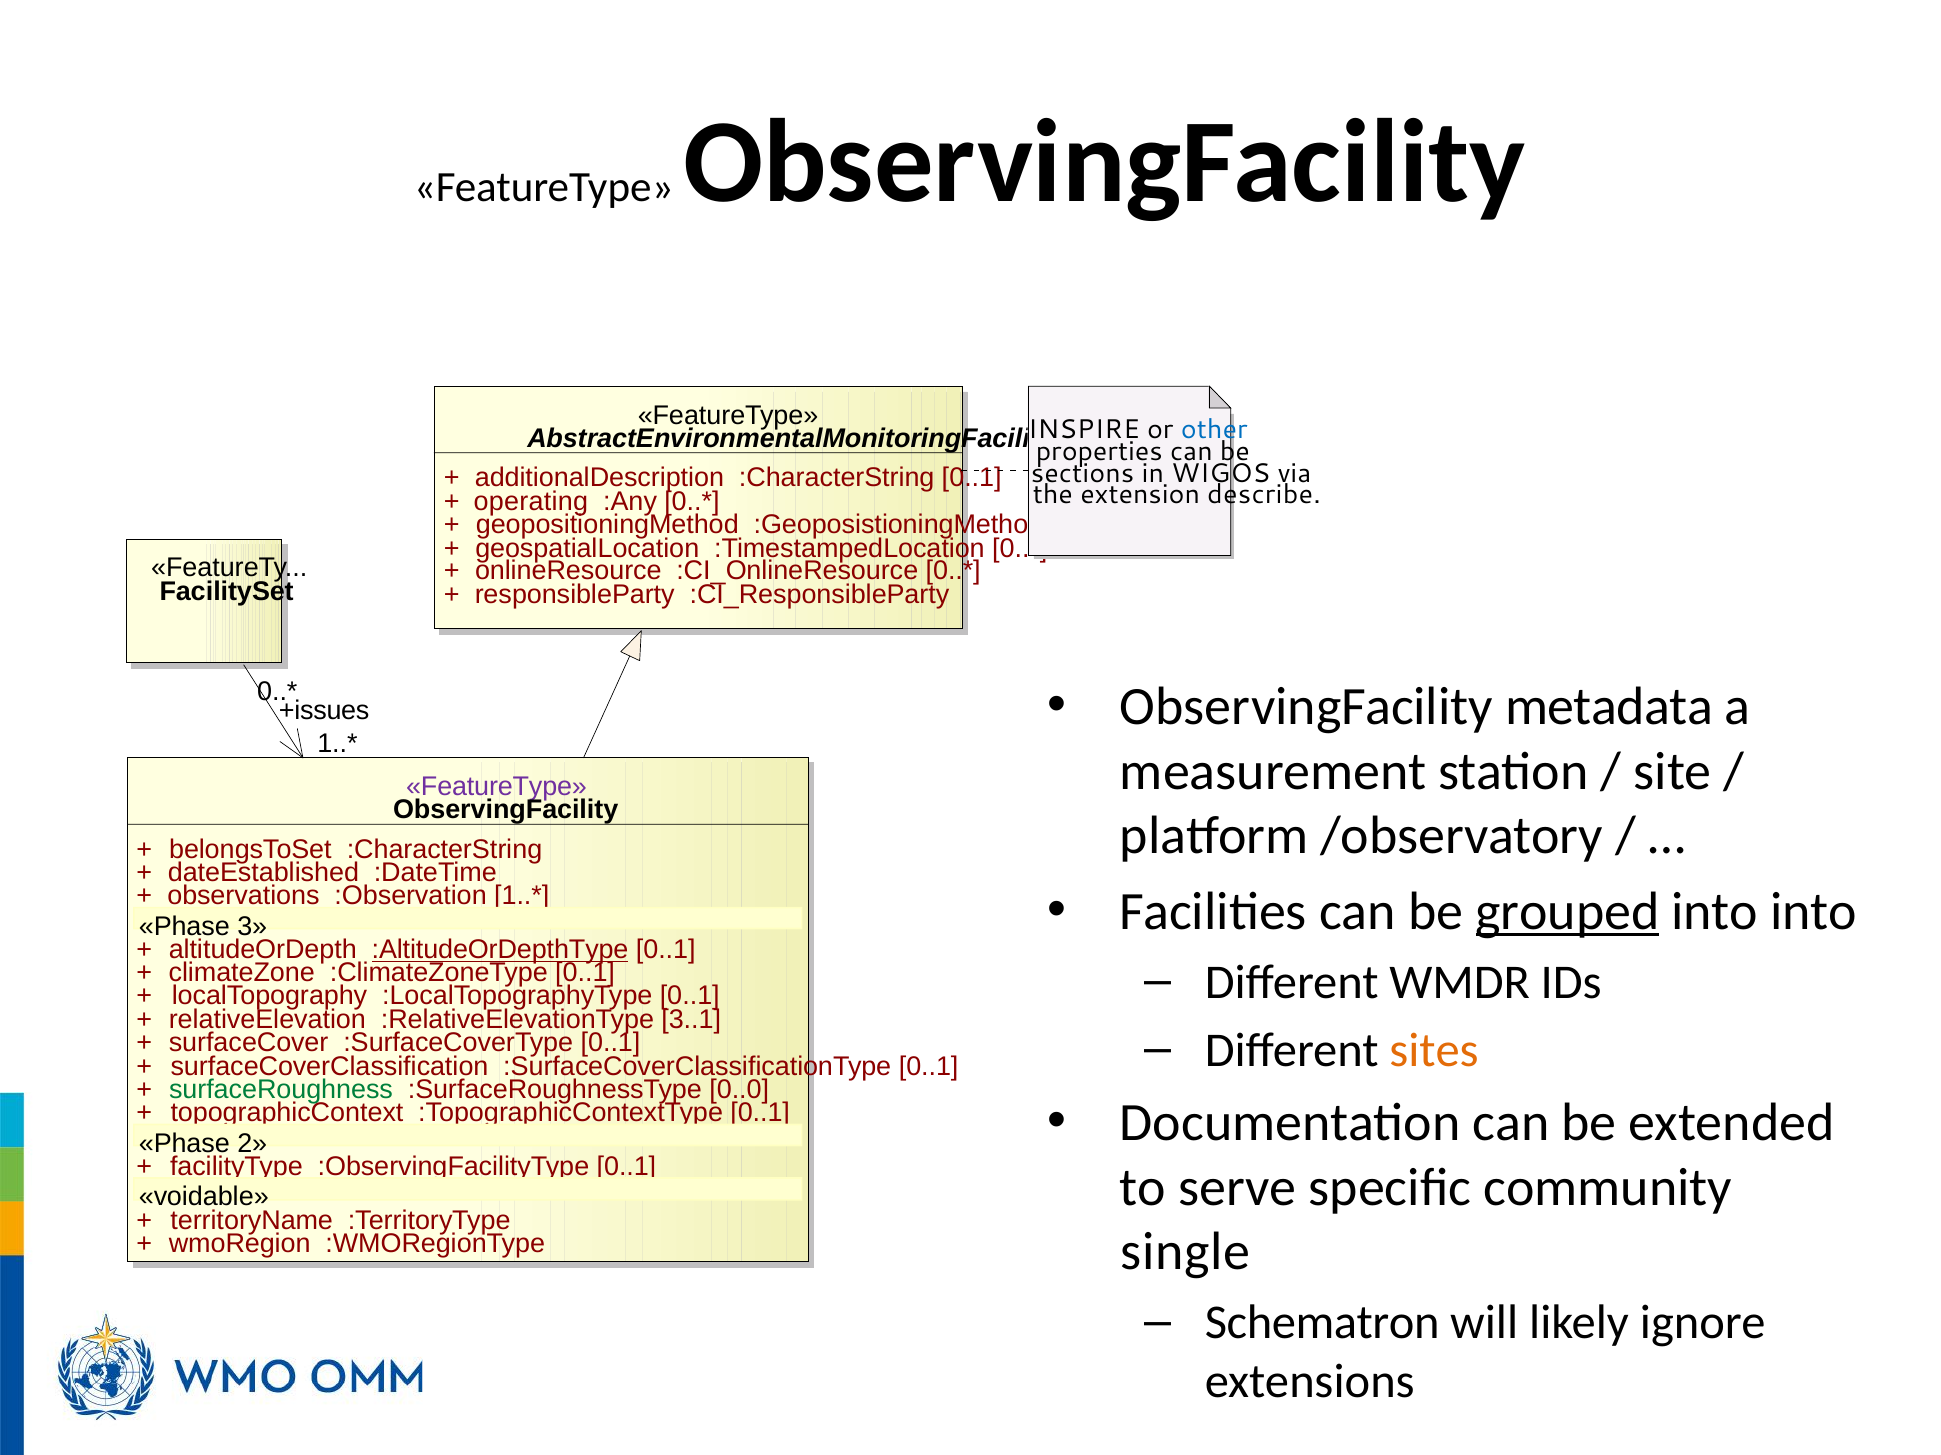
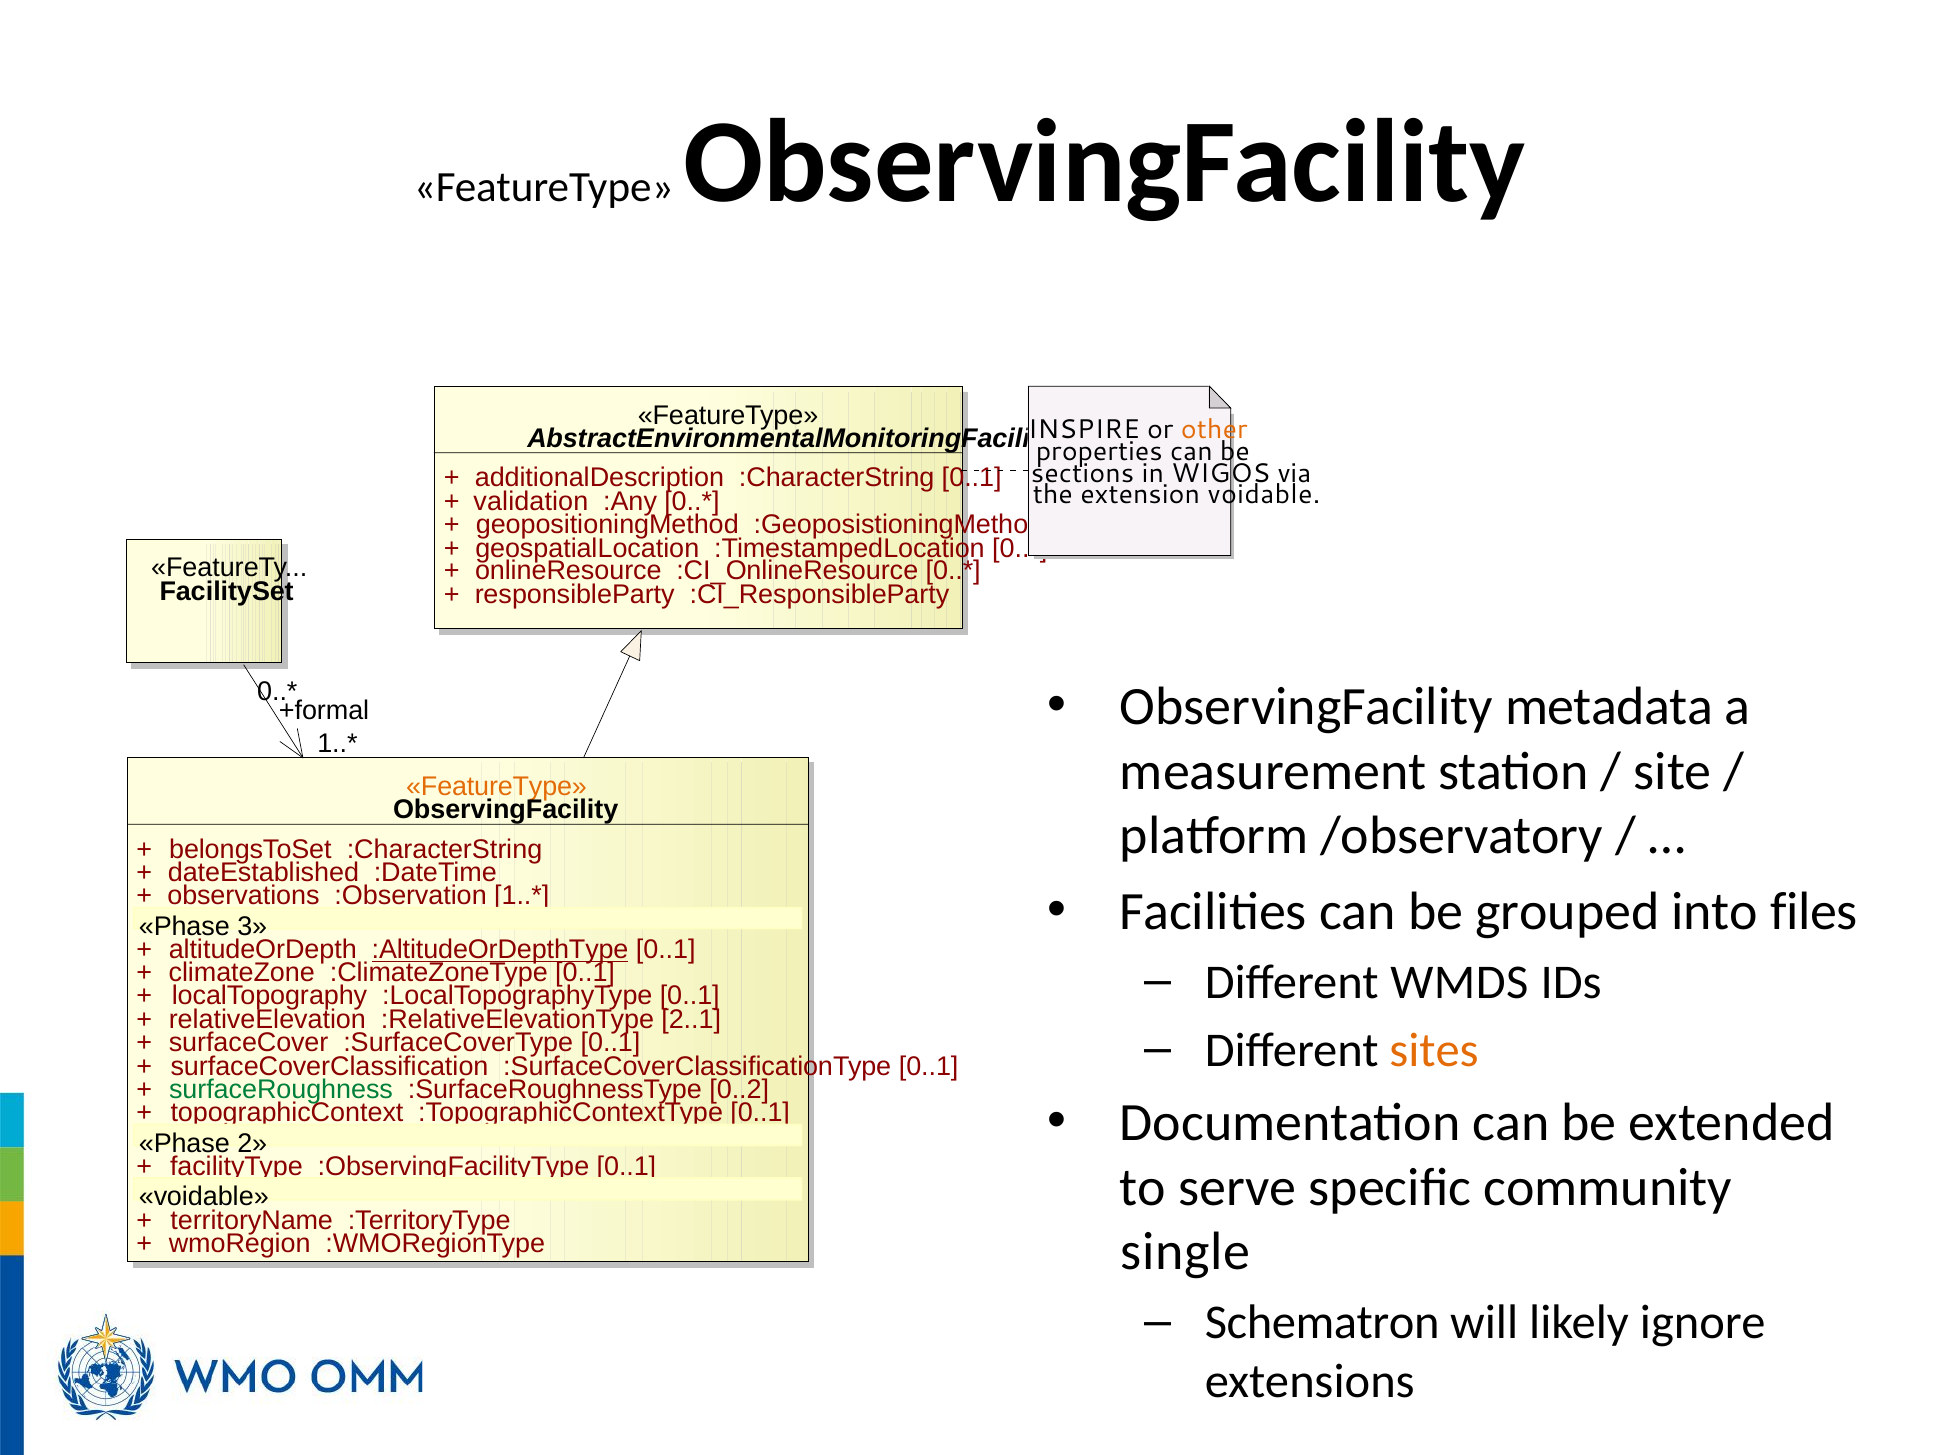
other colour: blue -> orange
extension describe: describe -> voidable
operating: operating -> validation
+issues: +issues -> +formal
FeatureType at (497, 787) colour: purple -> orange
grouped underline: present -> none
into into: into -> files
WMDR: WMDR -> WMDS
3..1: 3..1 -> 2..1
0..0: 0..0 -> 0..2
